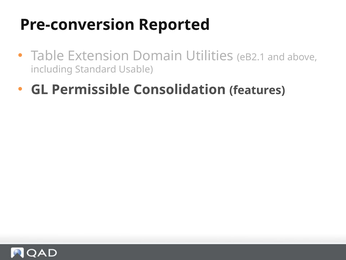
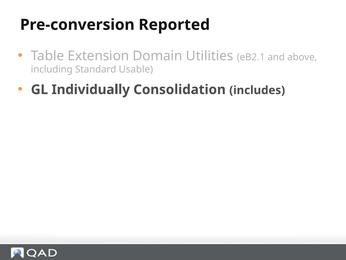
Permissible: Permissible -> Individually
features: features -> includes
